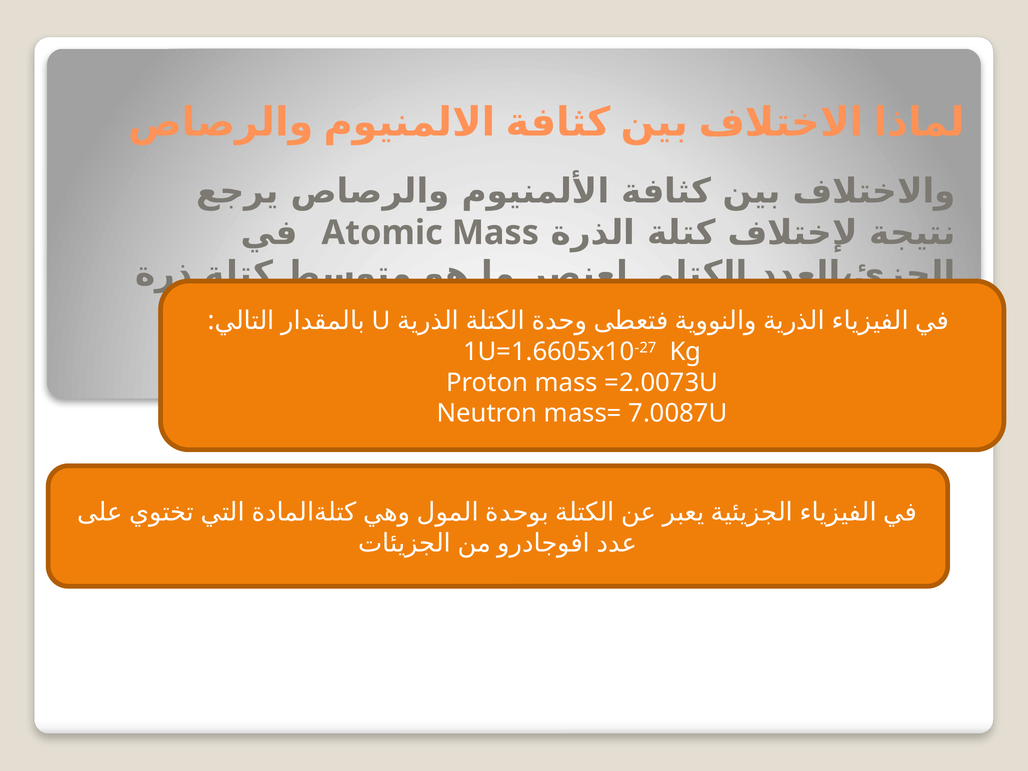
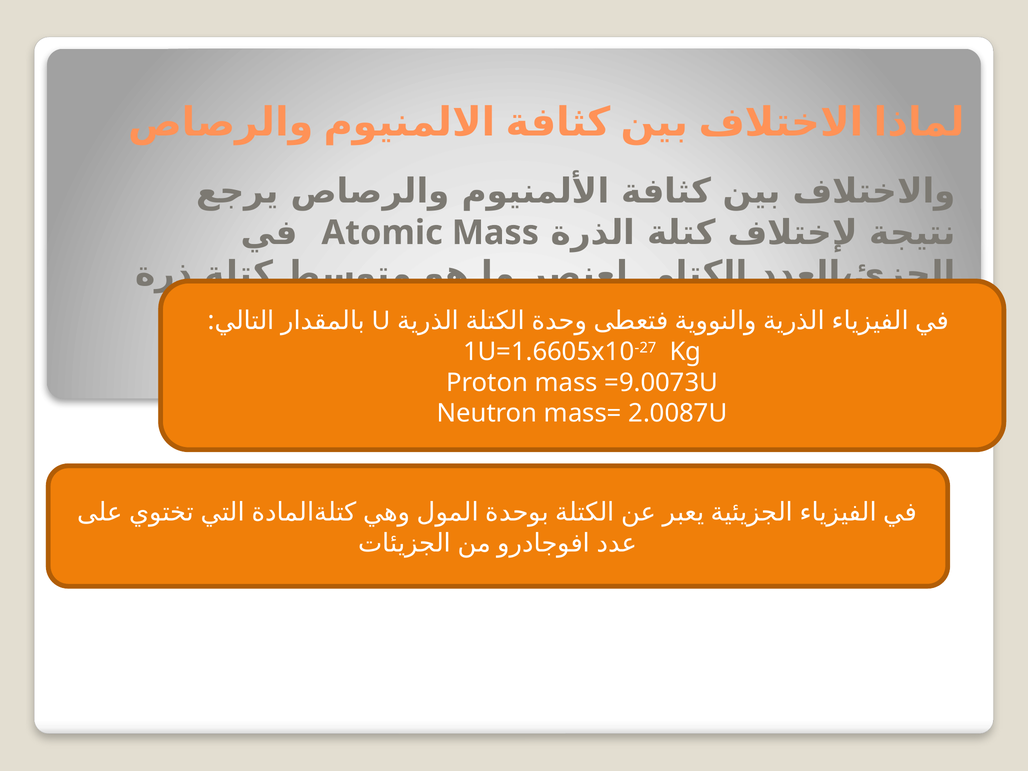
=2.0073U: =2.0073U -> =9.0073U
7.0087U: 7.0087U -> 2.0087U
